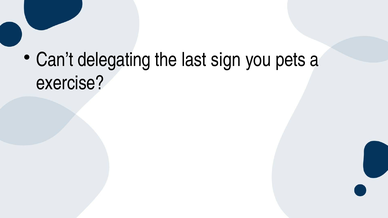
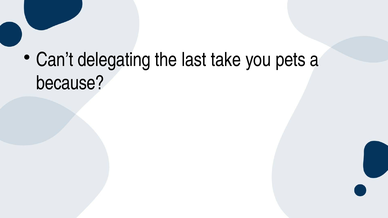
sign: sign -> take
exercise: exercise -> because
